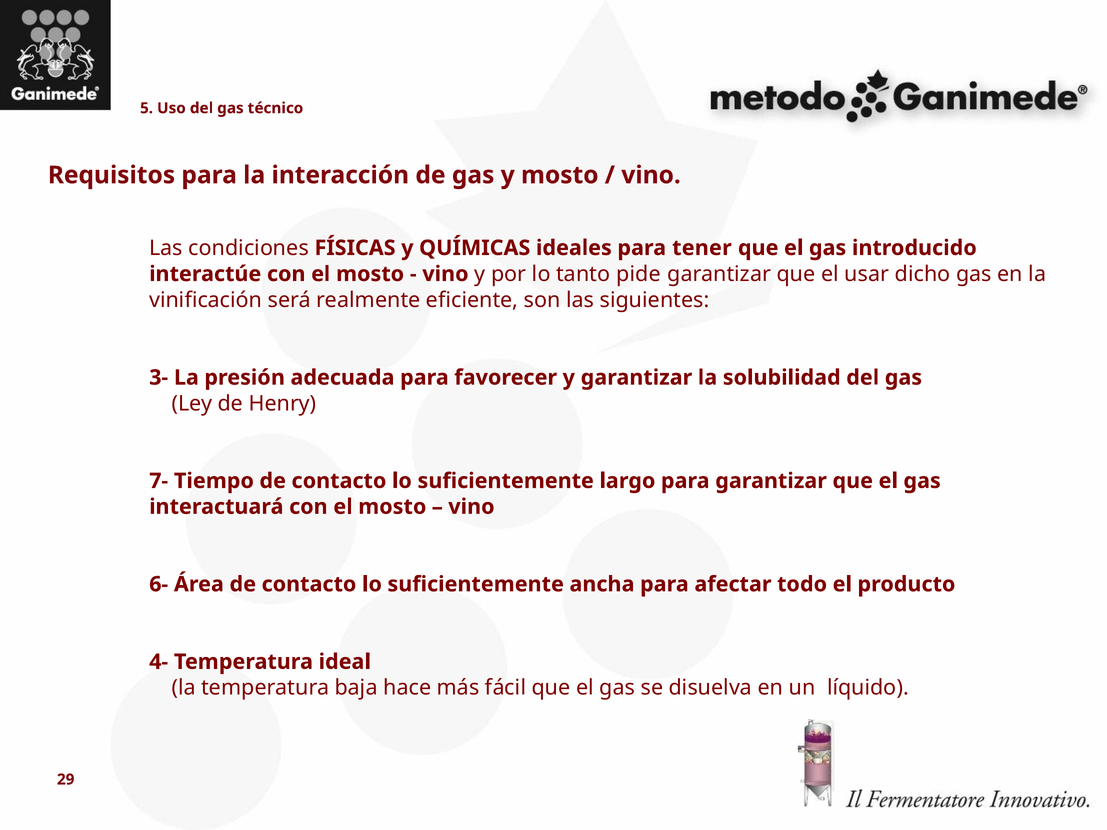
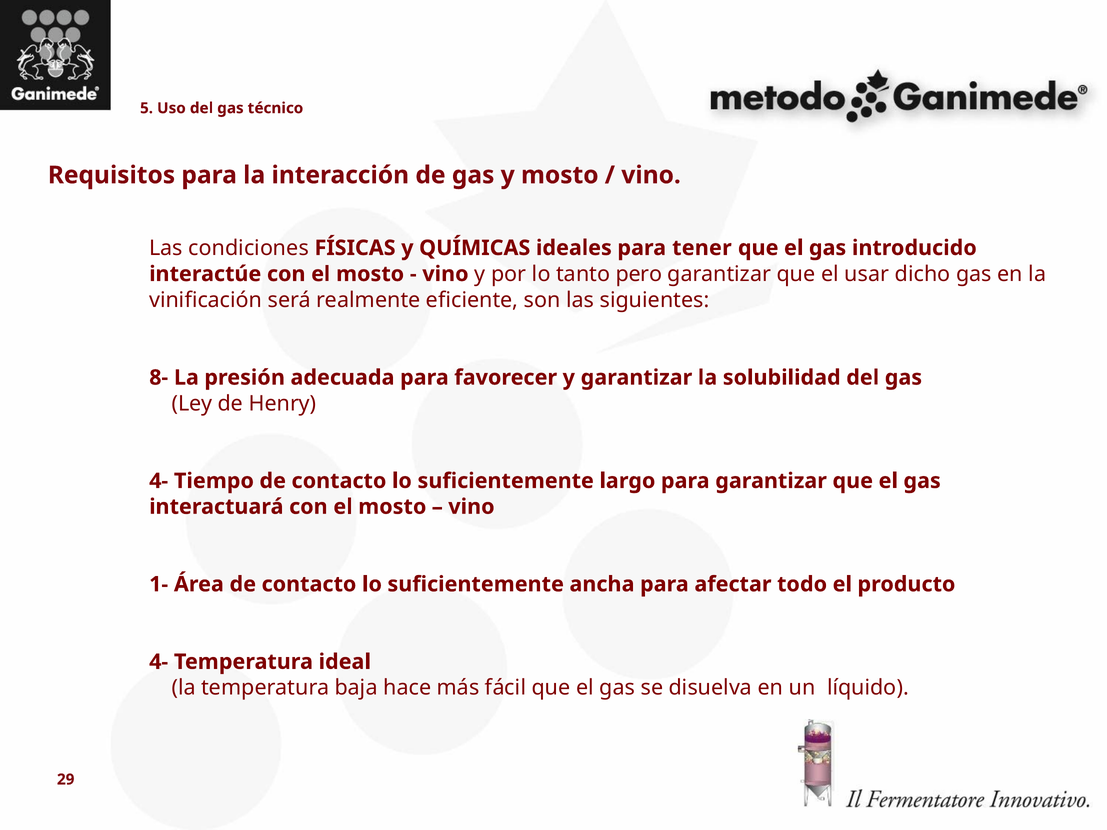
pide: pide -> pero
3-: 3- -> 8-
7- at (159, 481): 7- -> 4-
6-: 6- -> 1-
